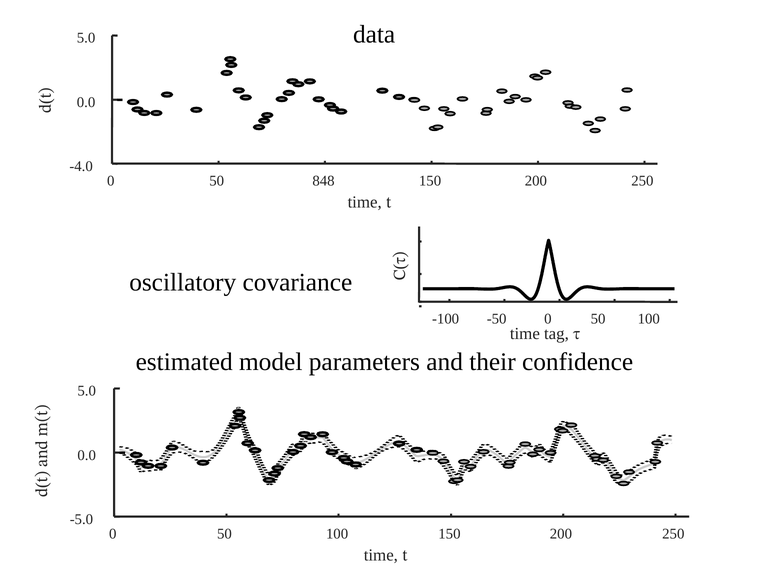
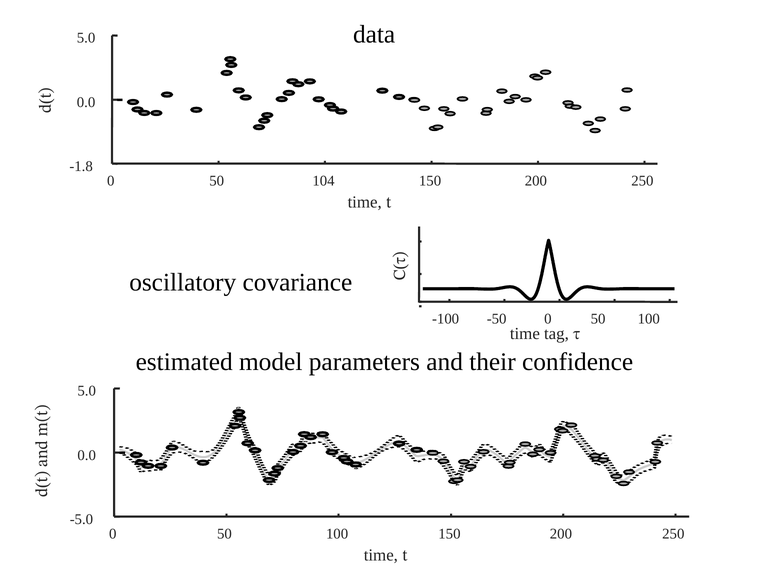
-4.0: -4.0 -> -1.8
848: 848 -> 104
